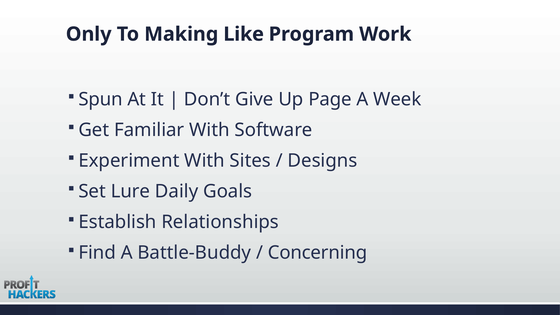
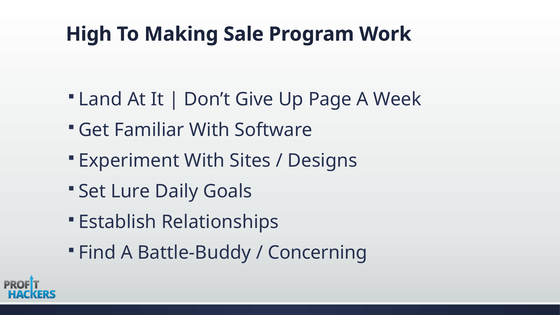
Only: Only -> High
Like: Like -> Sale
Spun: Spun -> Land
